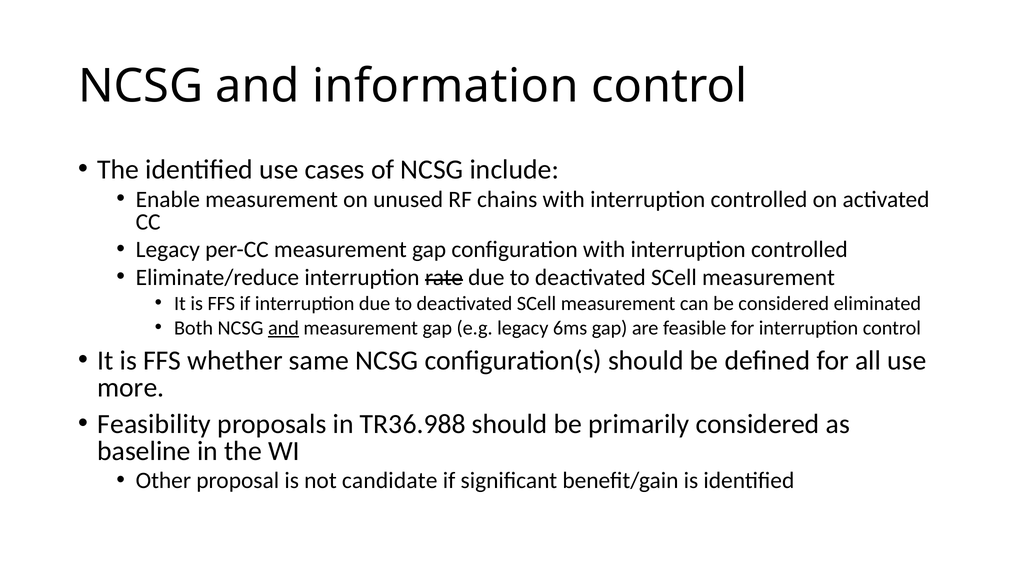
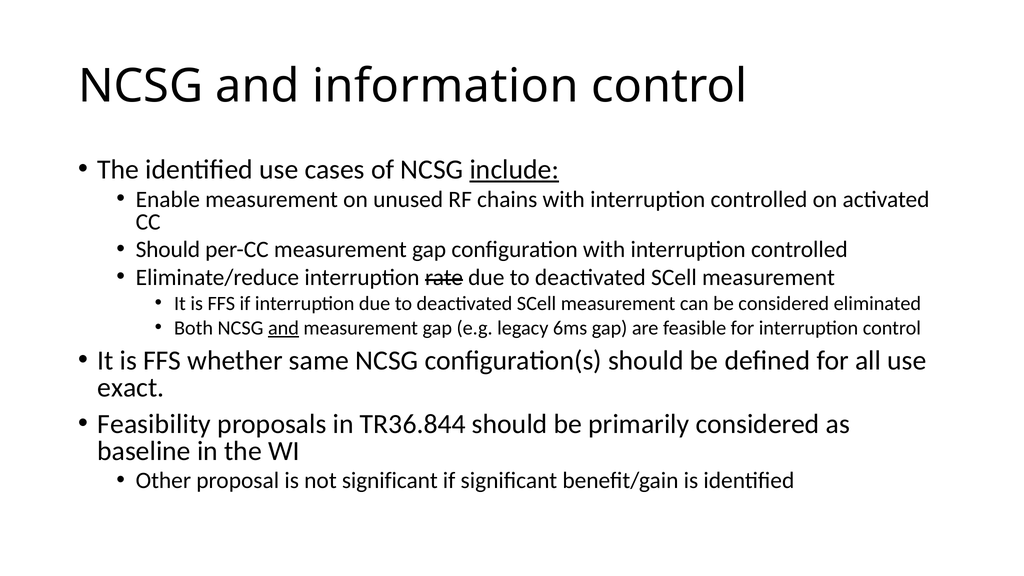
include underline: none -> present
Legacy at (168, 250): Legacy -> Should
more: more -> exact
TR36.988: TR36.988 -> TR36.844
not candidate: candidate -> significant
